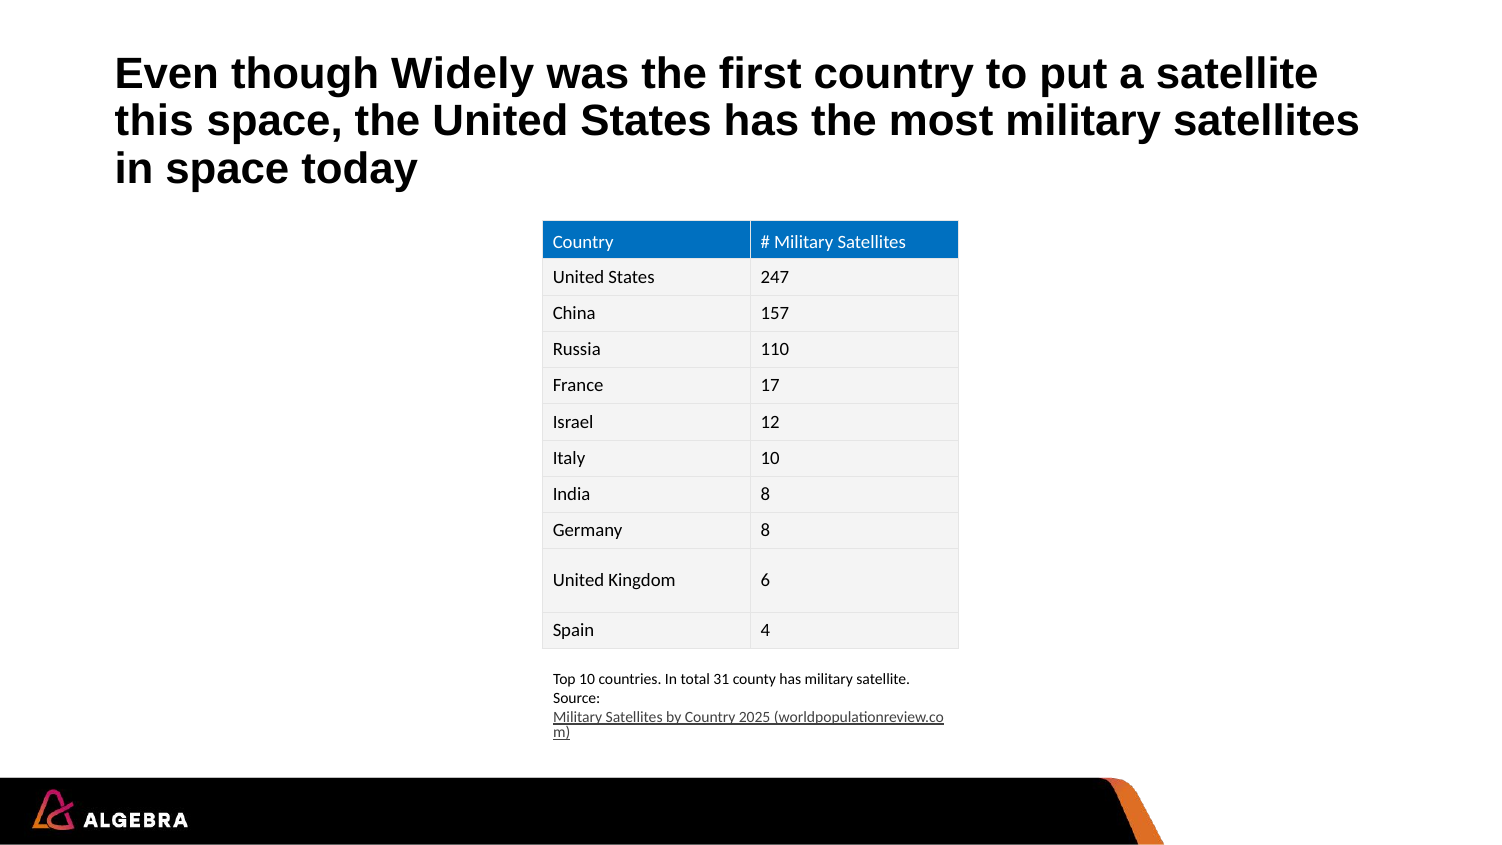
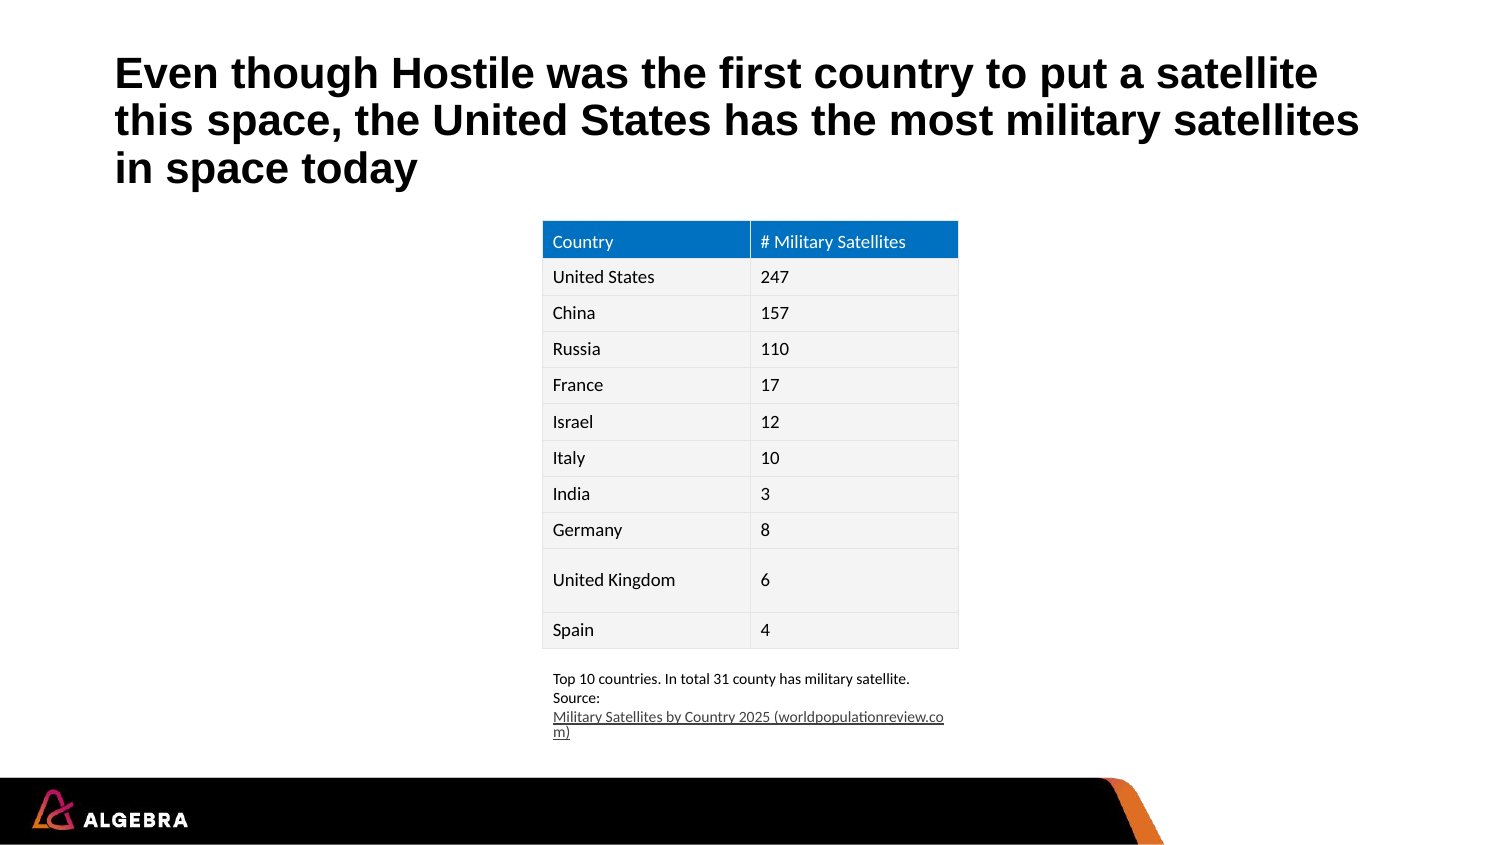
Widely: Widely -> Hostile
India 8: 8 -> 3
